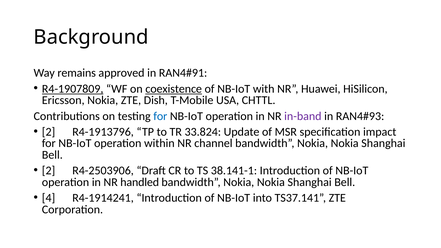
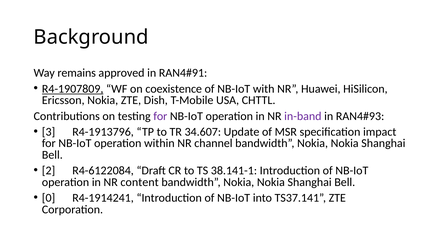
coexistence underline: present -> none
for at (160, 116) colour: blue -> purple
2 at (49, 132): 2 -> 3
33.824: 33.824 -> 34.607
R4-2503906: R4-2503906 -> R4-6122084
handled: handled -> content
4: 4 -> 0
